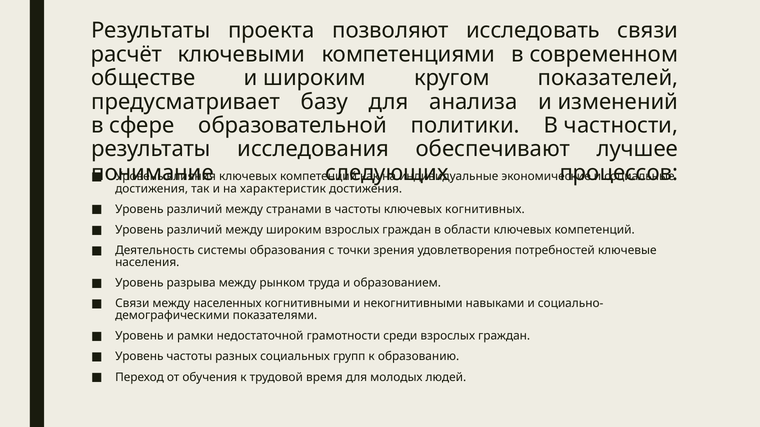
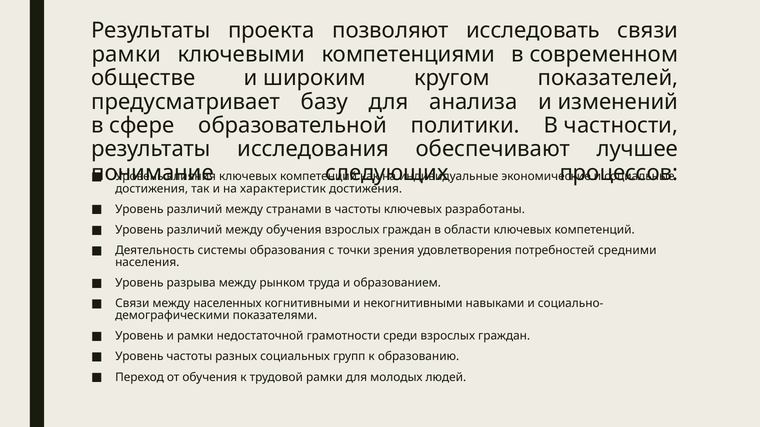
расчёт at (126, 54): расчёт -> рамки
когнитивных: когнитивных -> разработаны
между широким: широким -> обучения
ключевые: ключевые -> средними
трудовой время: время -> рамки
